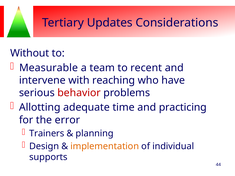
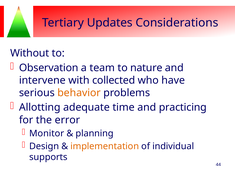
Measurable: Measurable -> Observation
recent: recent -> nature
reaching: reaching -> collected
behavior colour: red -> orange
Trainers: Trainers -> Monitor
